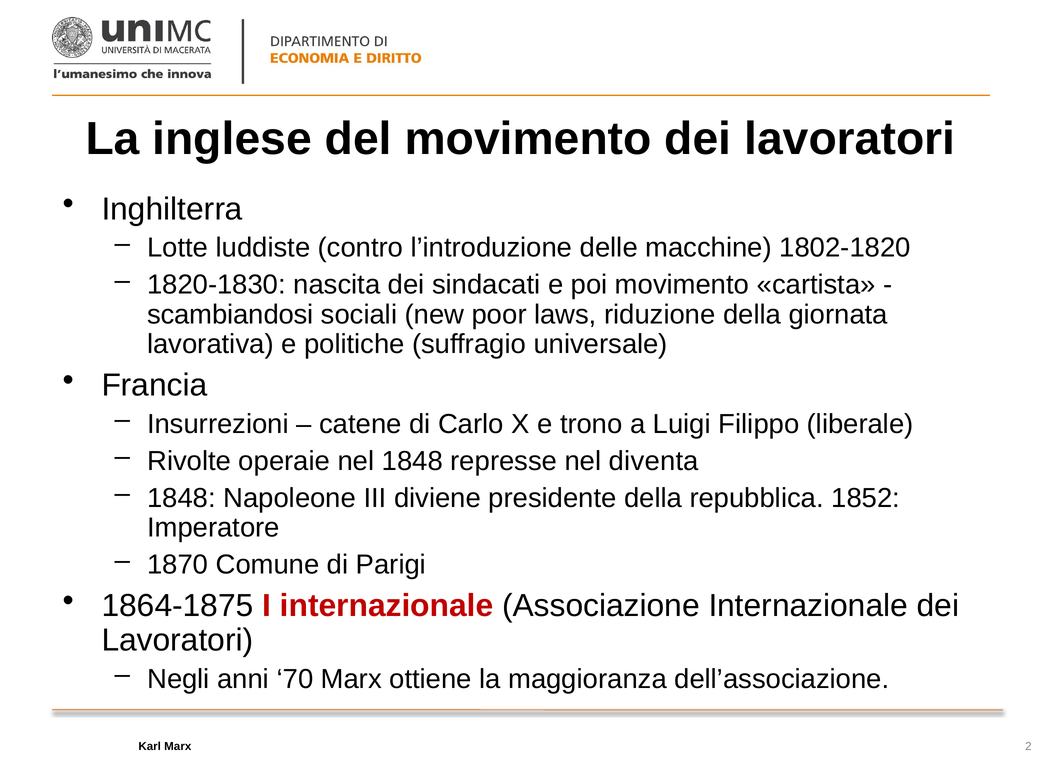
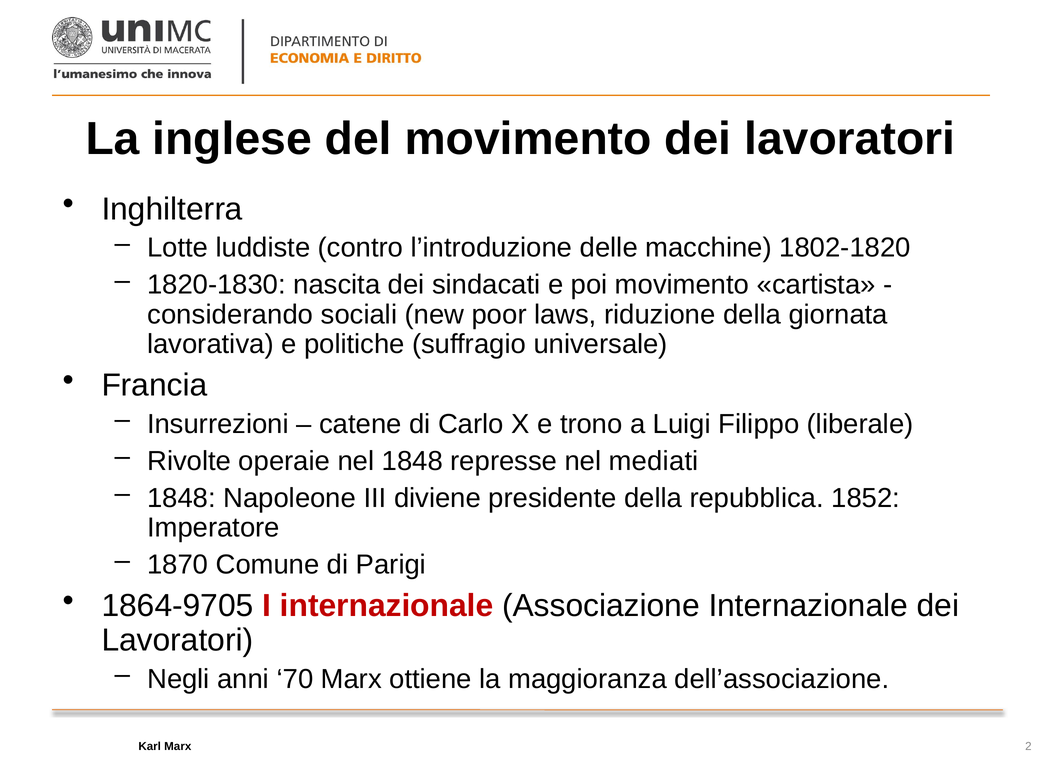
scambiandosi: scambiandosi -> considerando
diventa: diventa -> mediati
1864-1875: 1864-1875 -> 1864-9705
